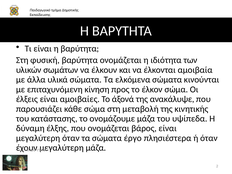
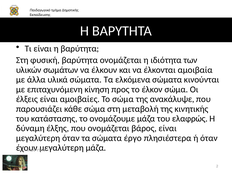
Το άξονά: άξονά -> σώμα
υψίπεδα: υψίπεδα -> ελαφρώς
